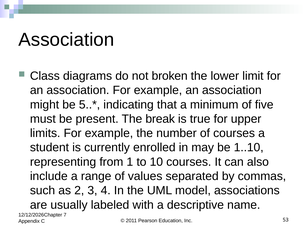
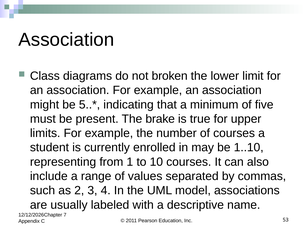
break: break -> brake
